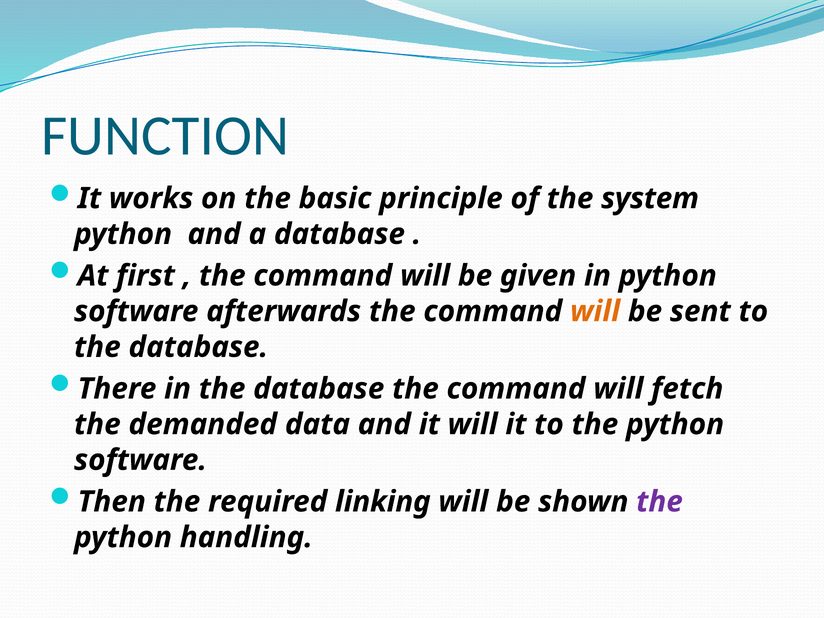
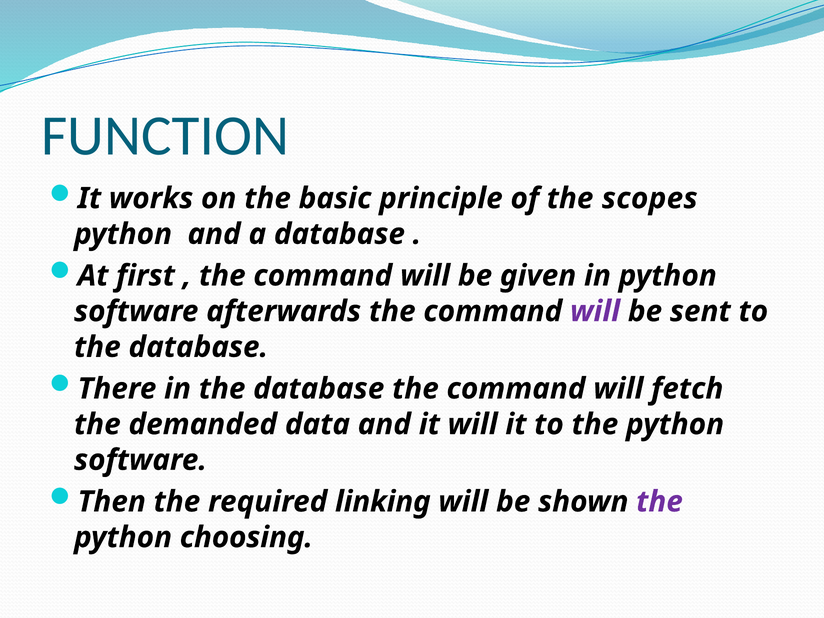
system: system -> scopes
will at (595, 311) colour: orange -> purple
handling: handling -> choosing
